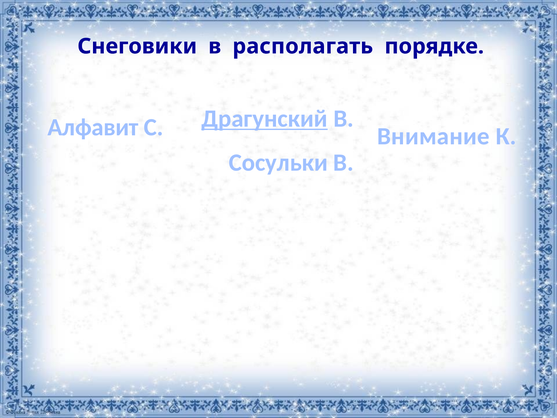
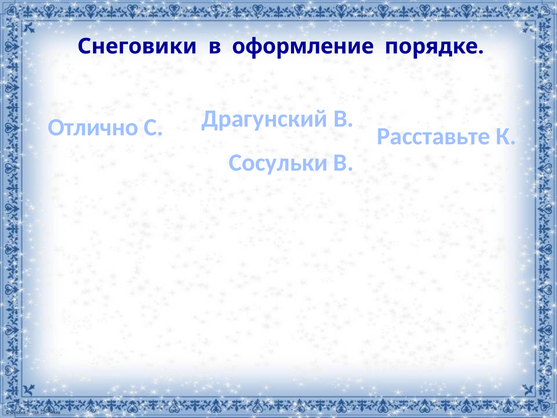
располагать: располагать -> оформление
Алфавит: Алфавит -> Отлично
Драгунский underline: present -> none
Внимание: Внимание -> Расставьте
